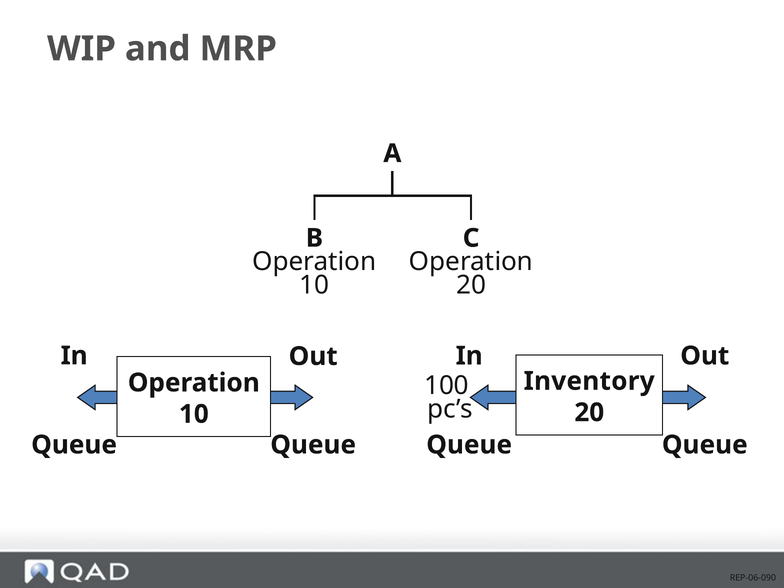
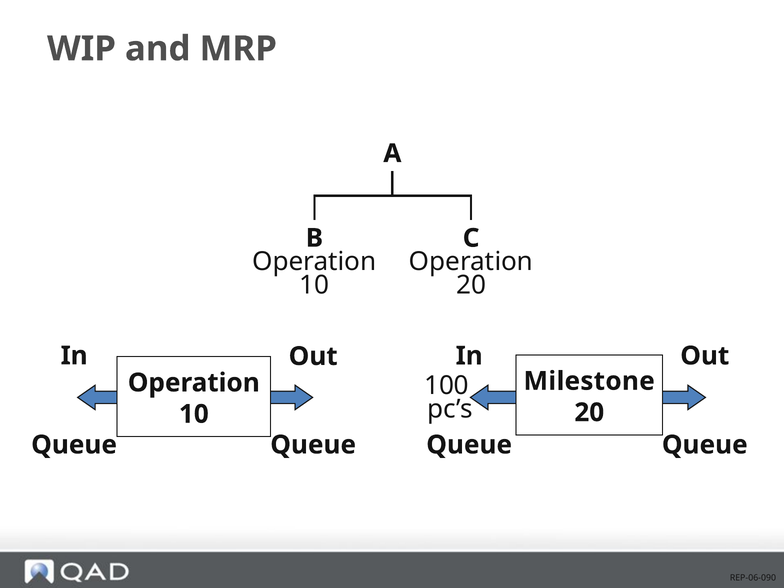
Inventory: Inventory -> Milestone
